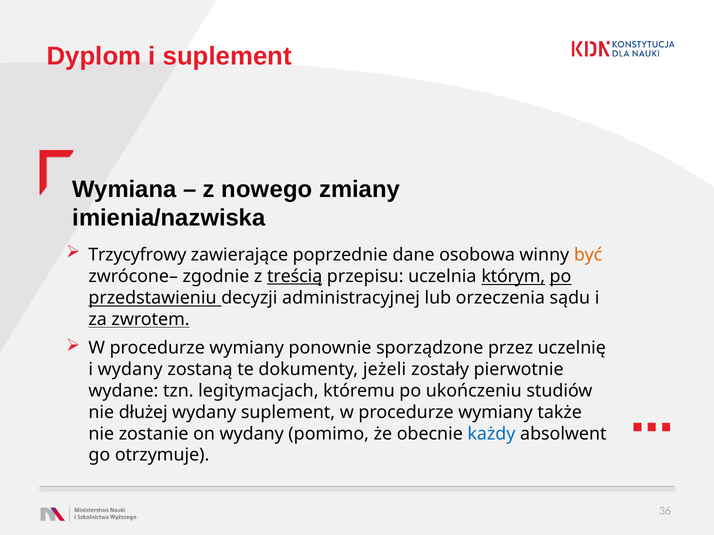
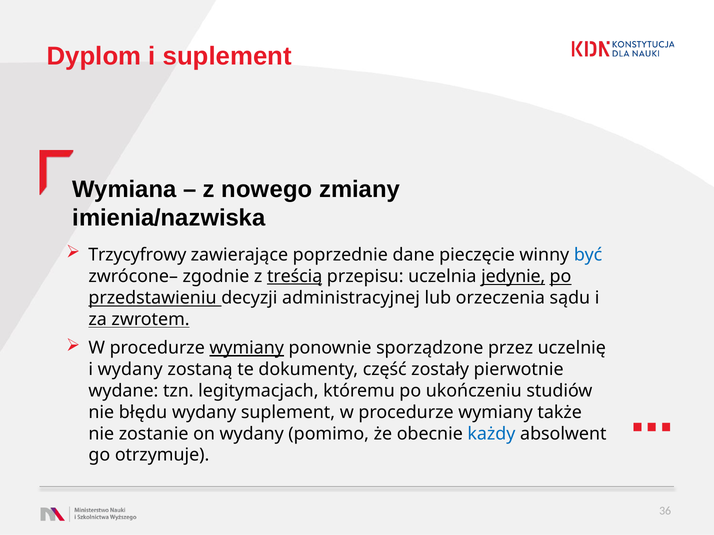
osobowa: osobowa -> pieczęcie
być colour: orange -> blue
którym: którym -> jedynie
wymiany at (247, 348) underline: none -> present
jeżeli: jeżeli -> część
dłużej: dłużej -> błędu
